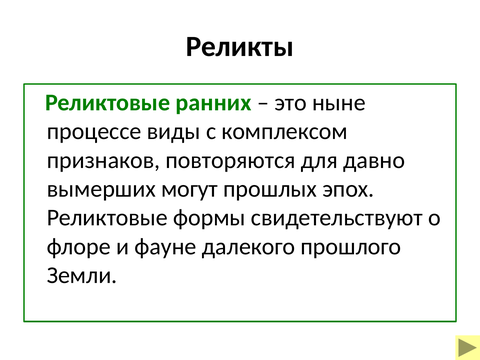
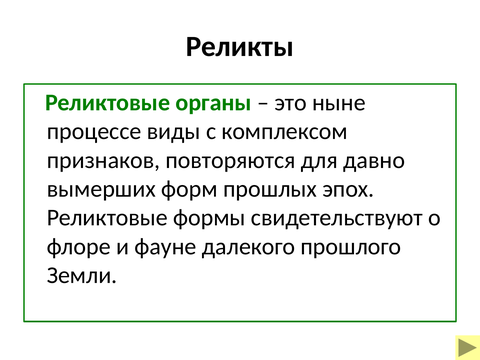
ранних: ранних -> органы
могут: могут -> форм
